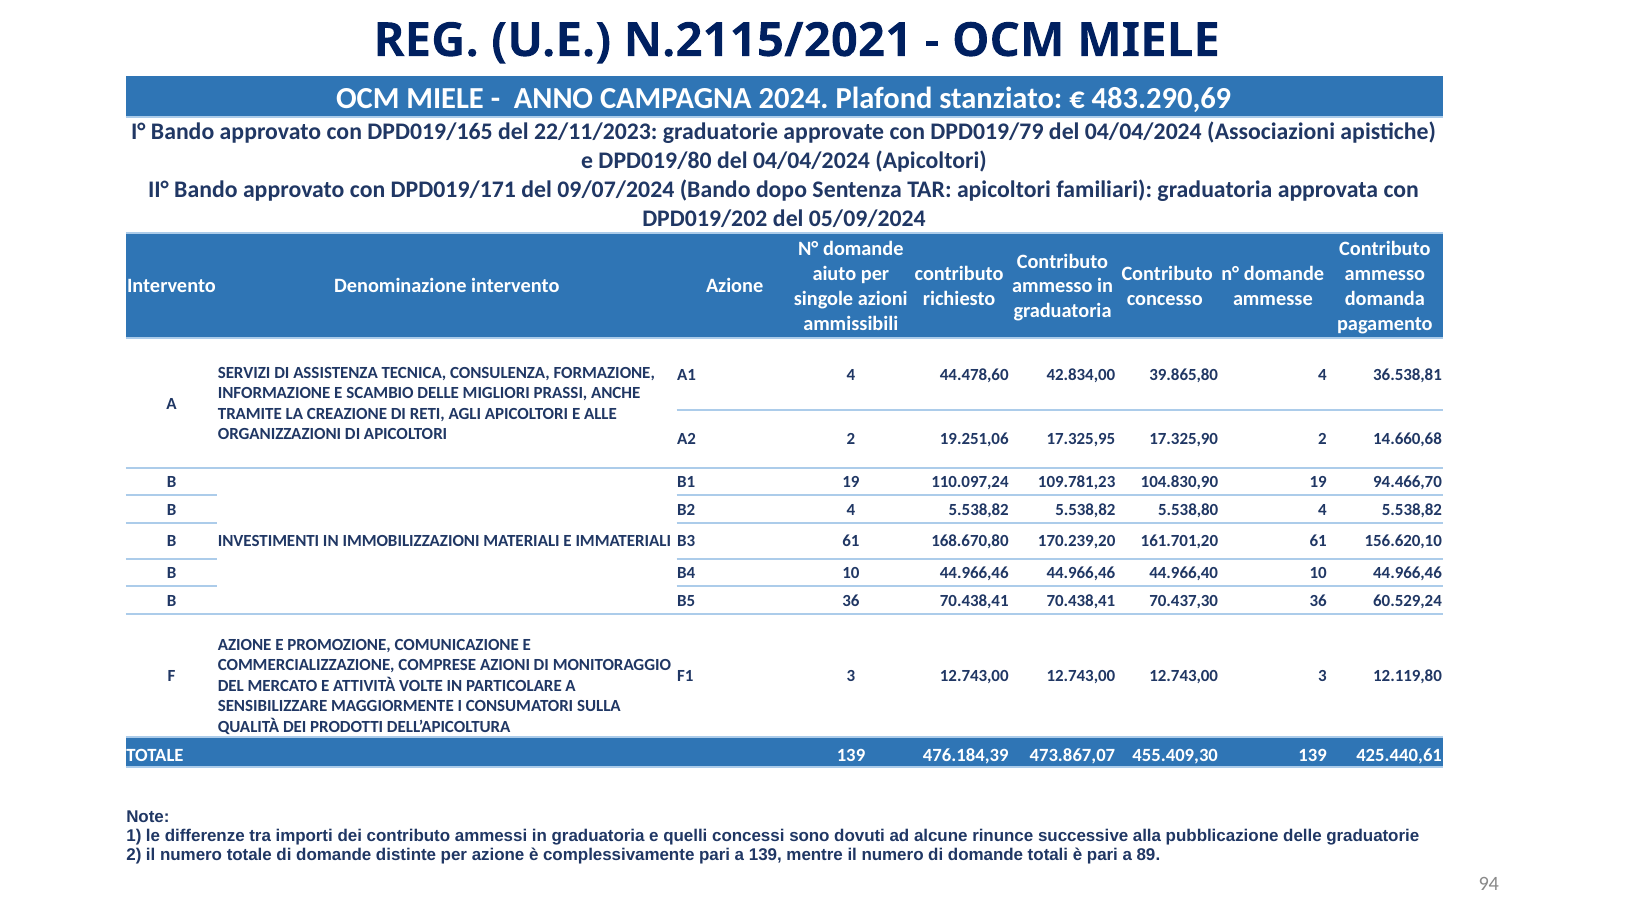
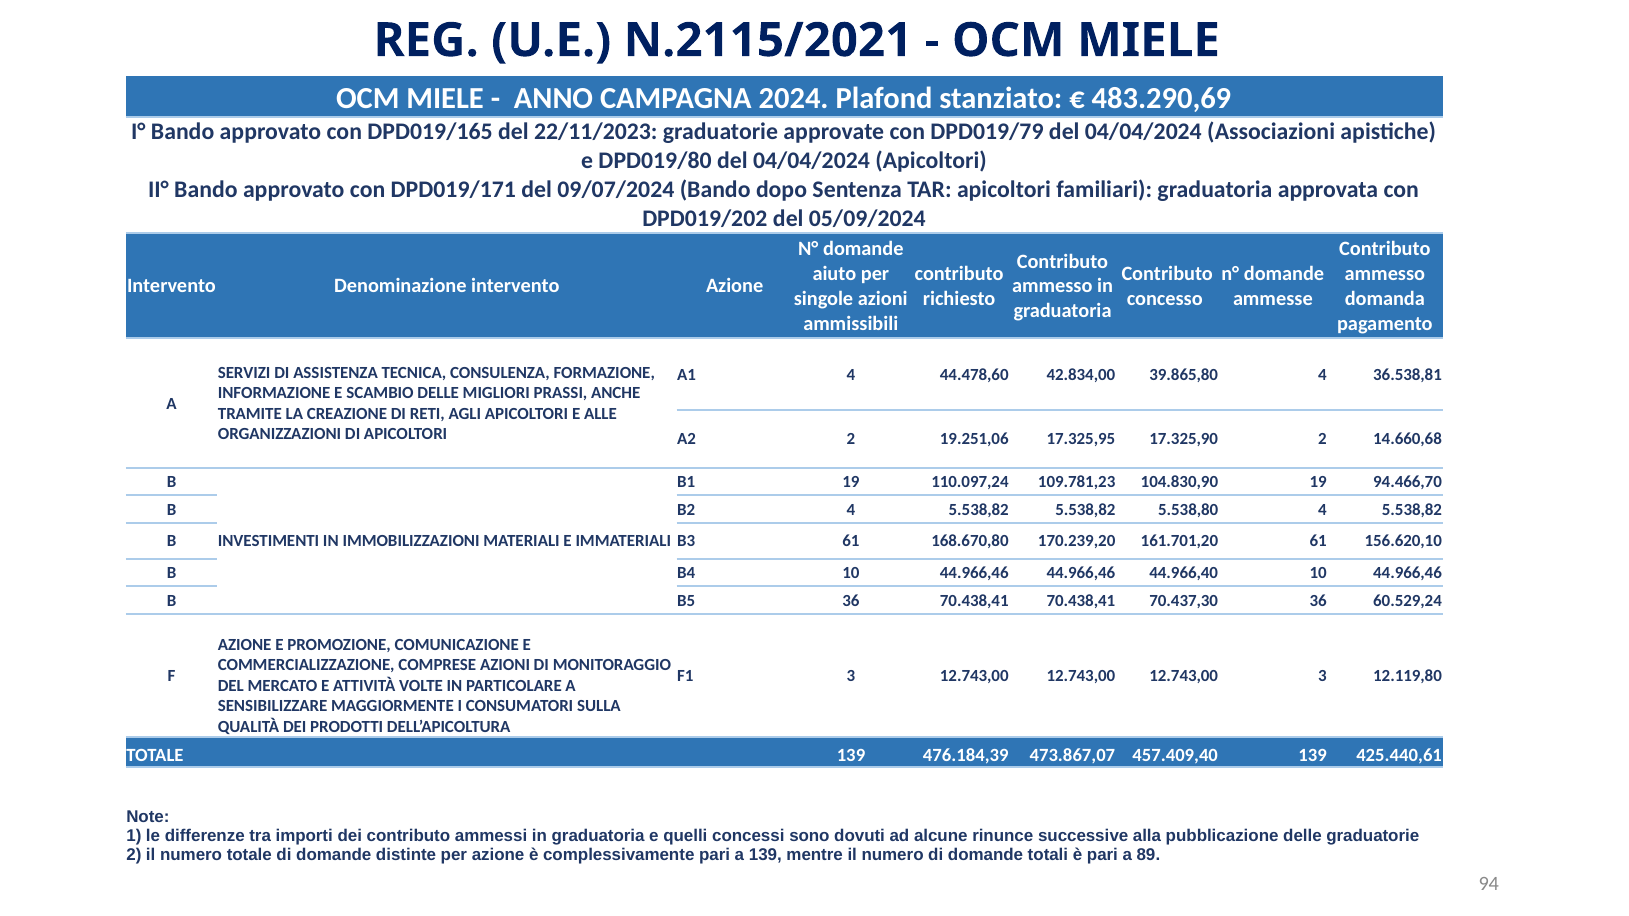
455.409,30: 455.409,30 -> 457.409,40
